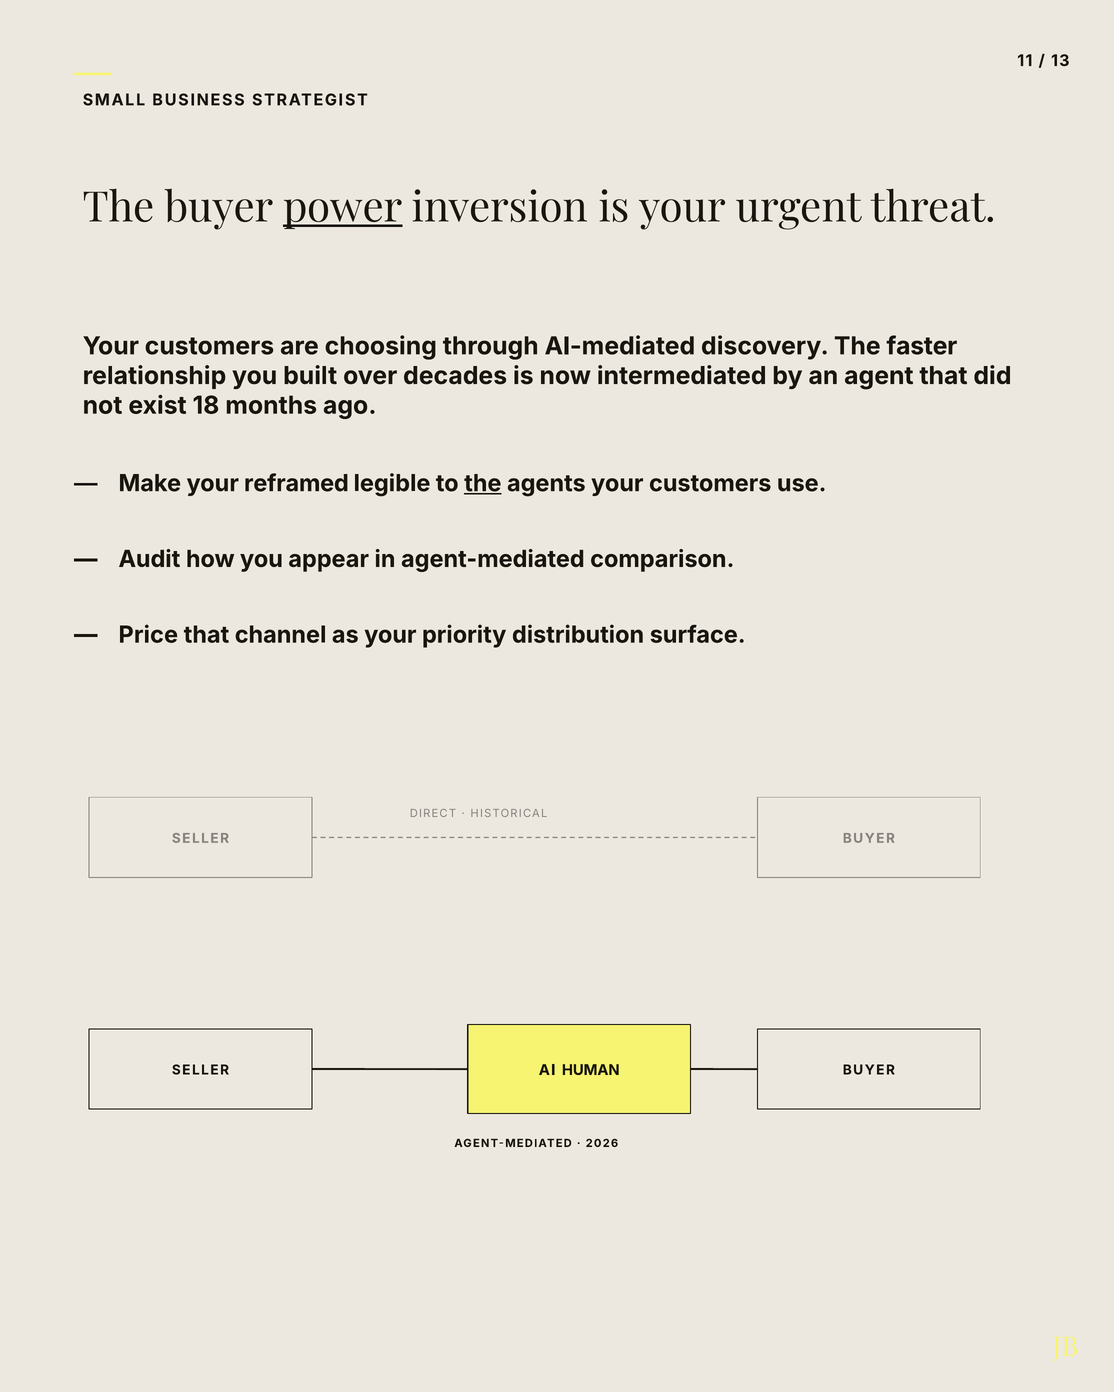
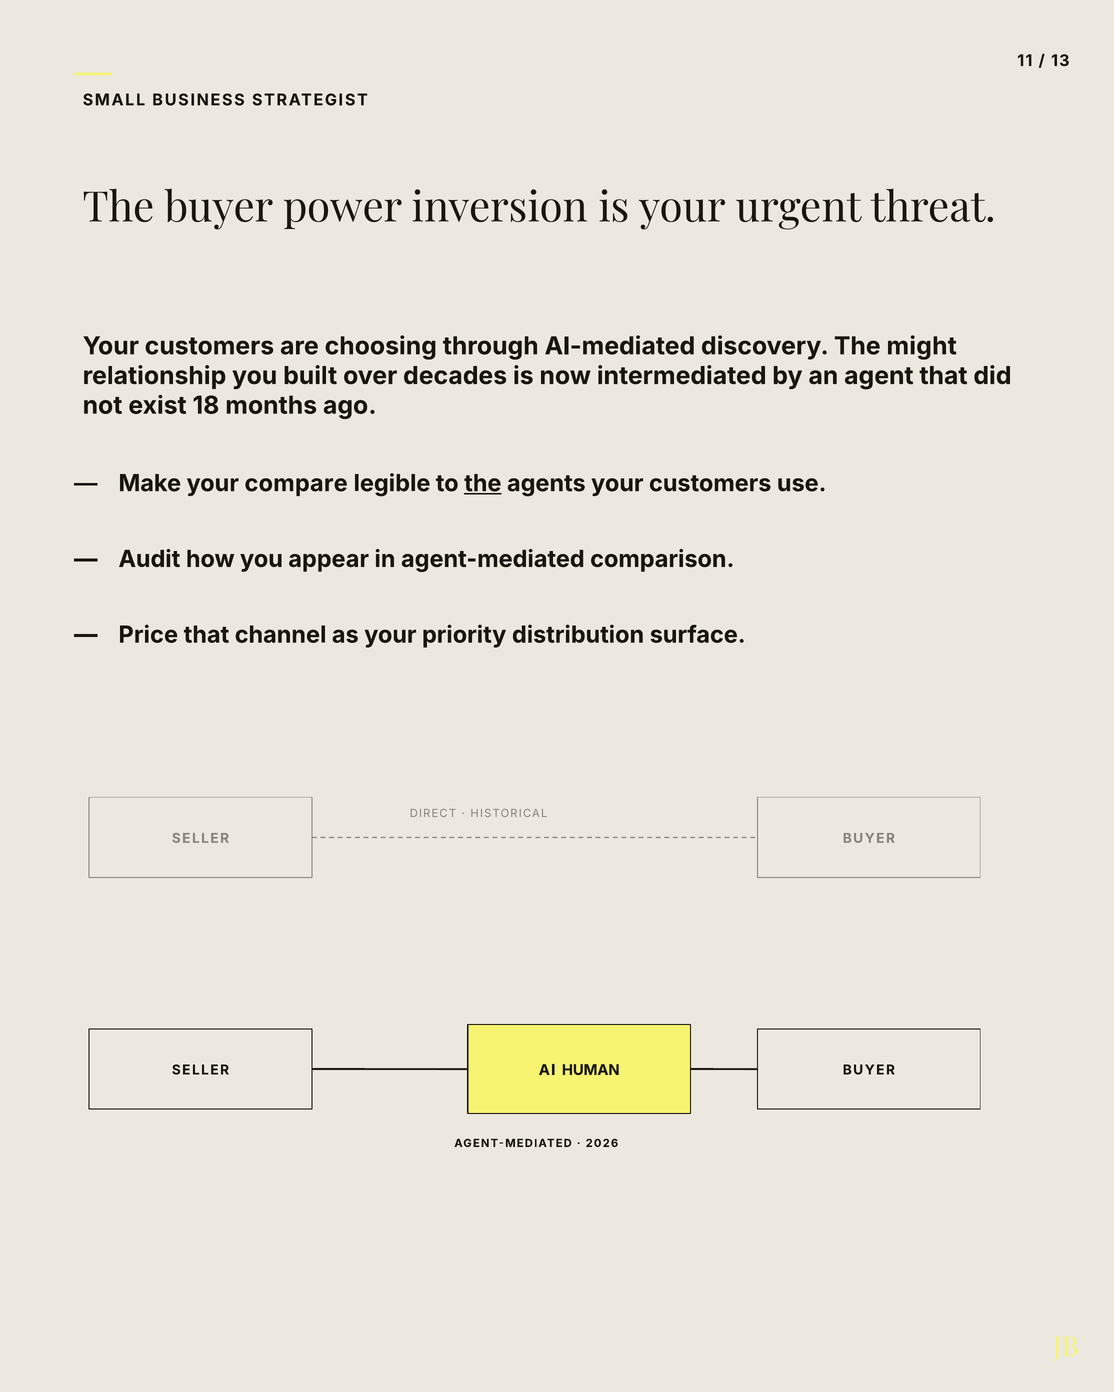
power underline: present -> none
faster: faster -> might
reframed: reframed -> compare
